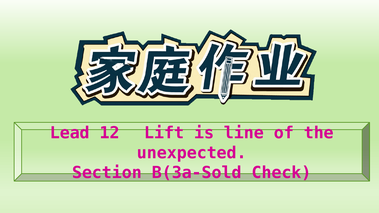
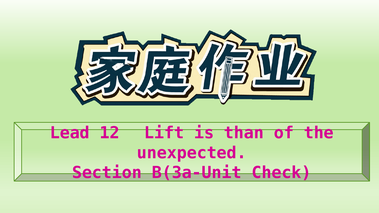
line: line -> than
B(3a-Sold: B(3a-Sold -> B(3a-Unit
